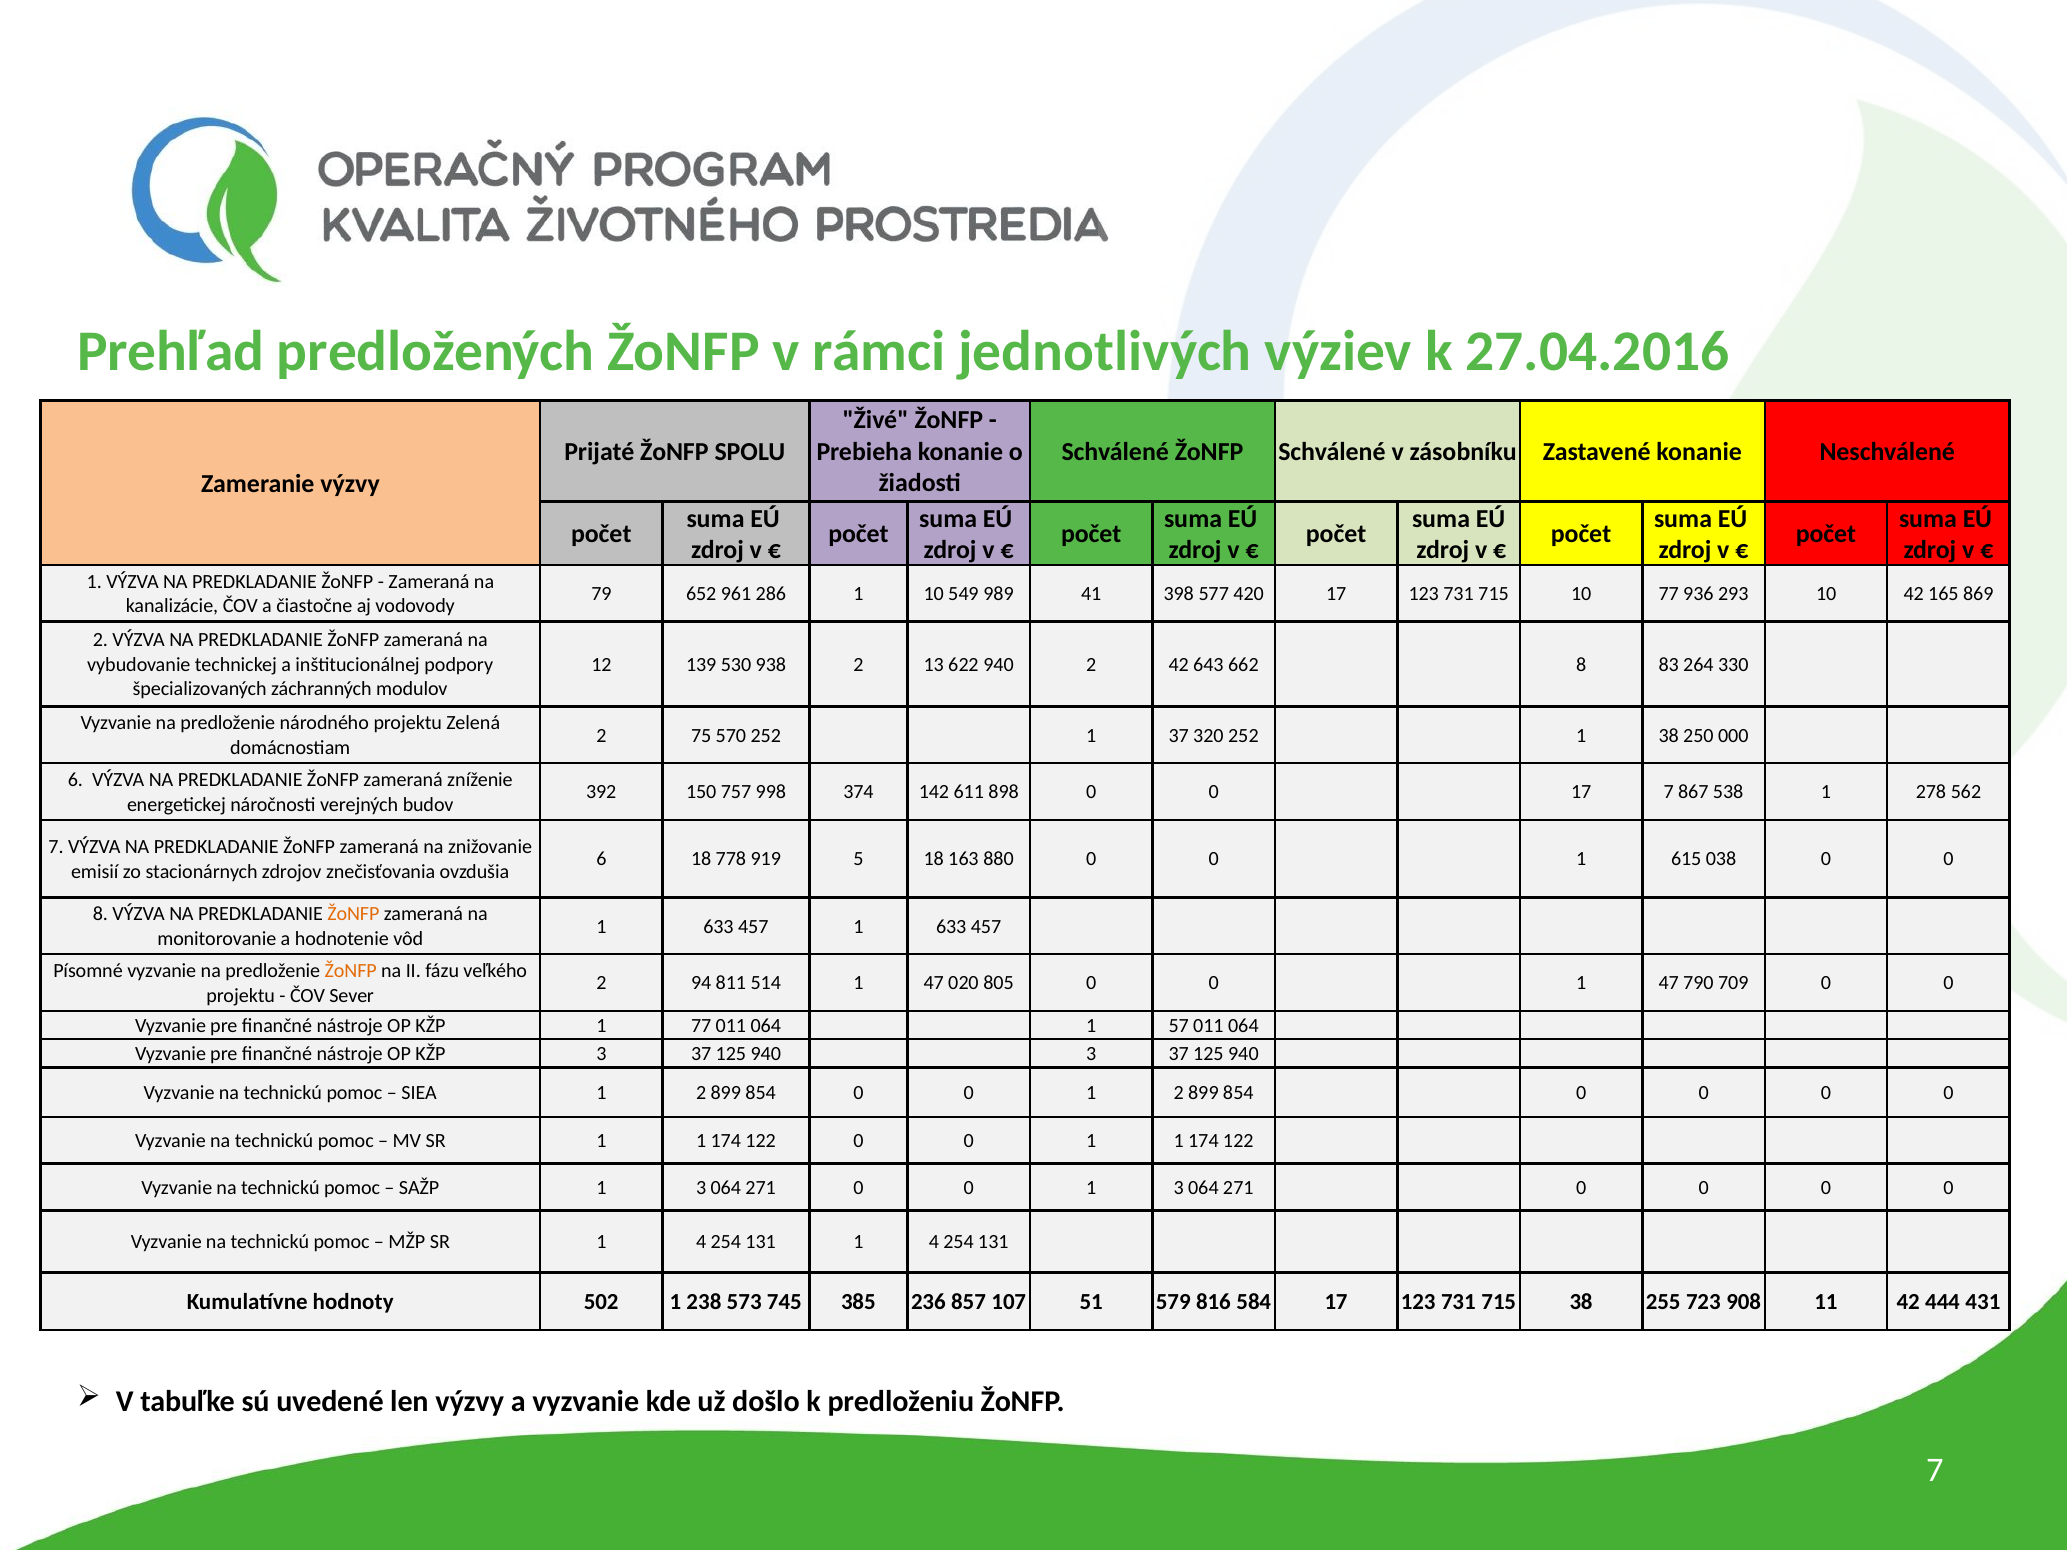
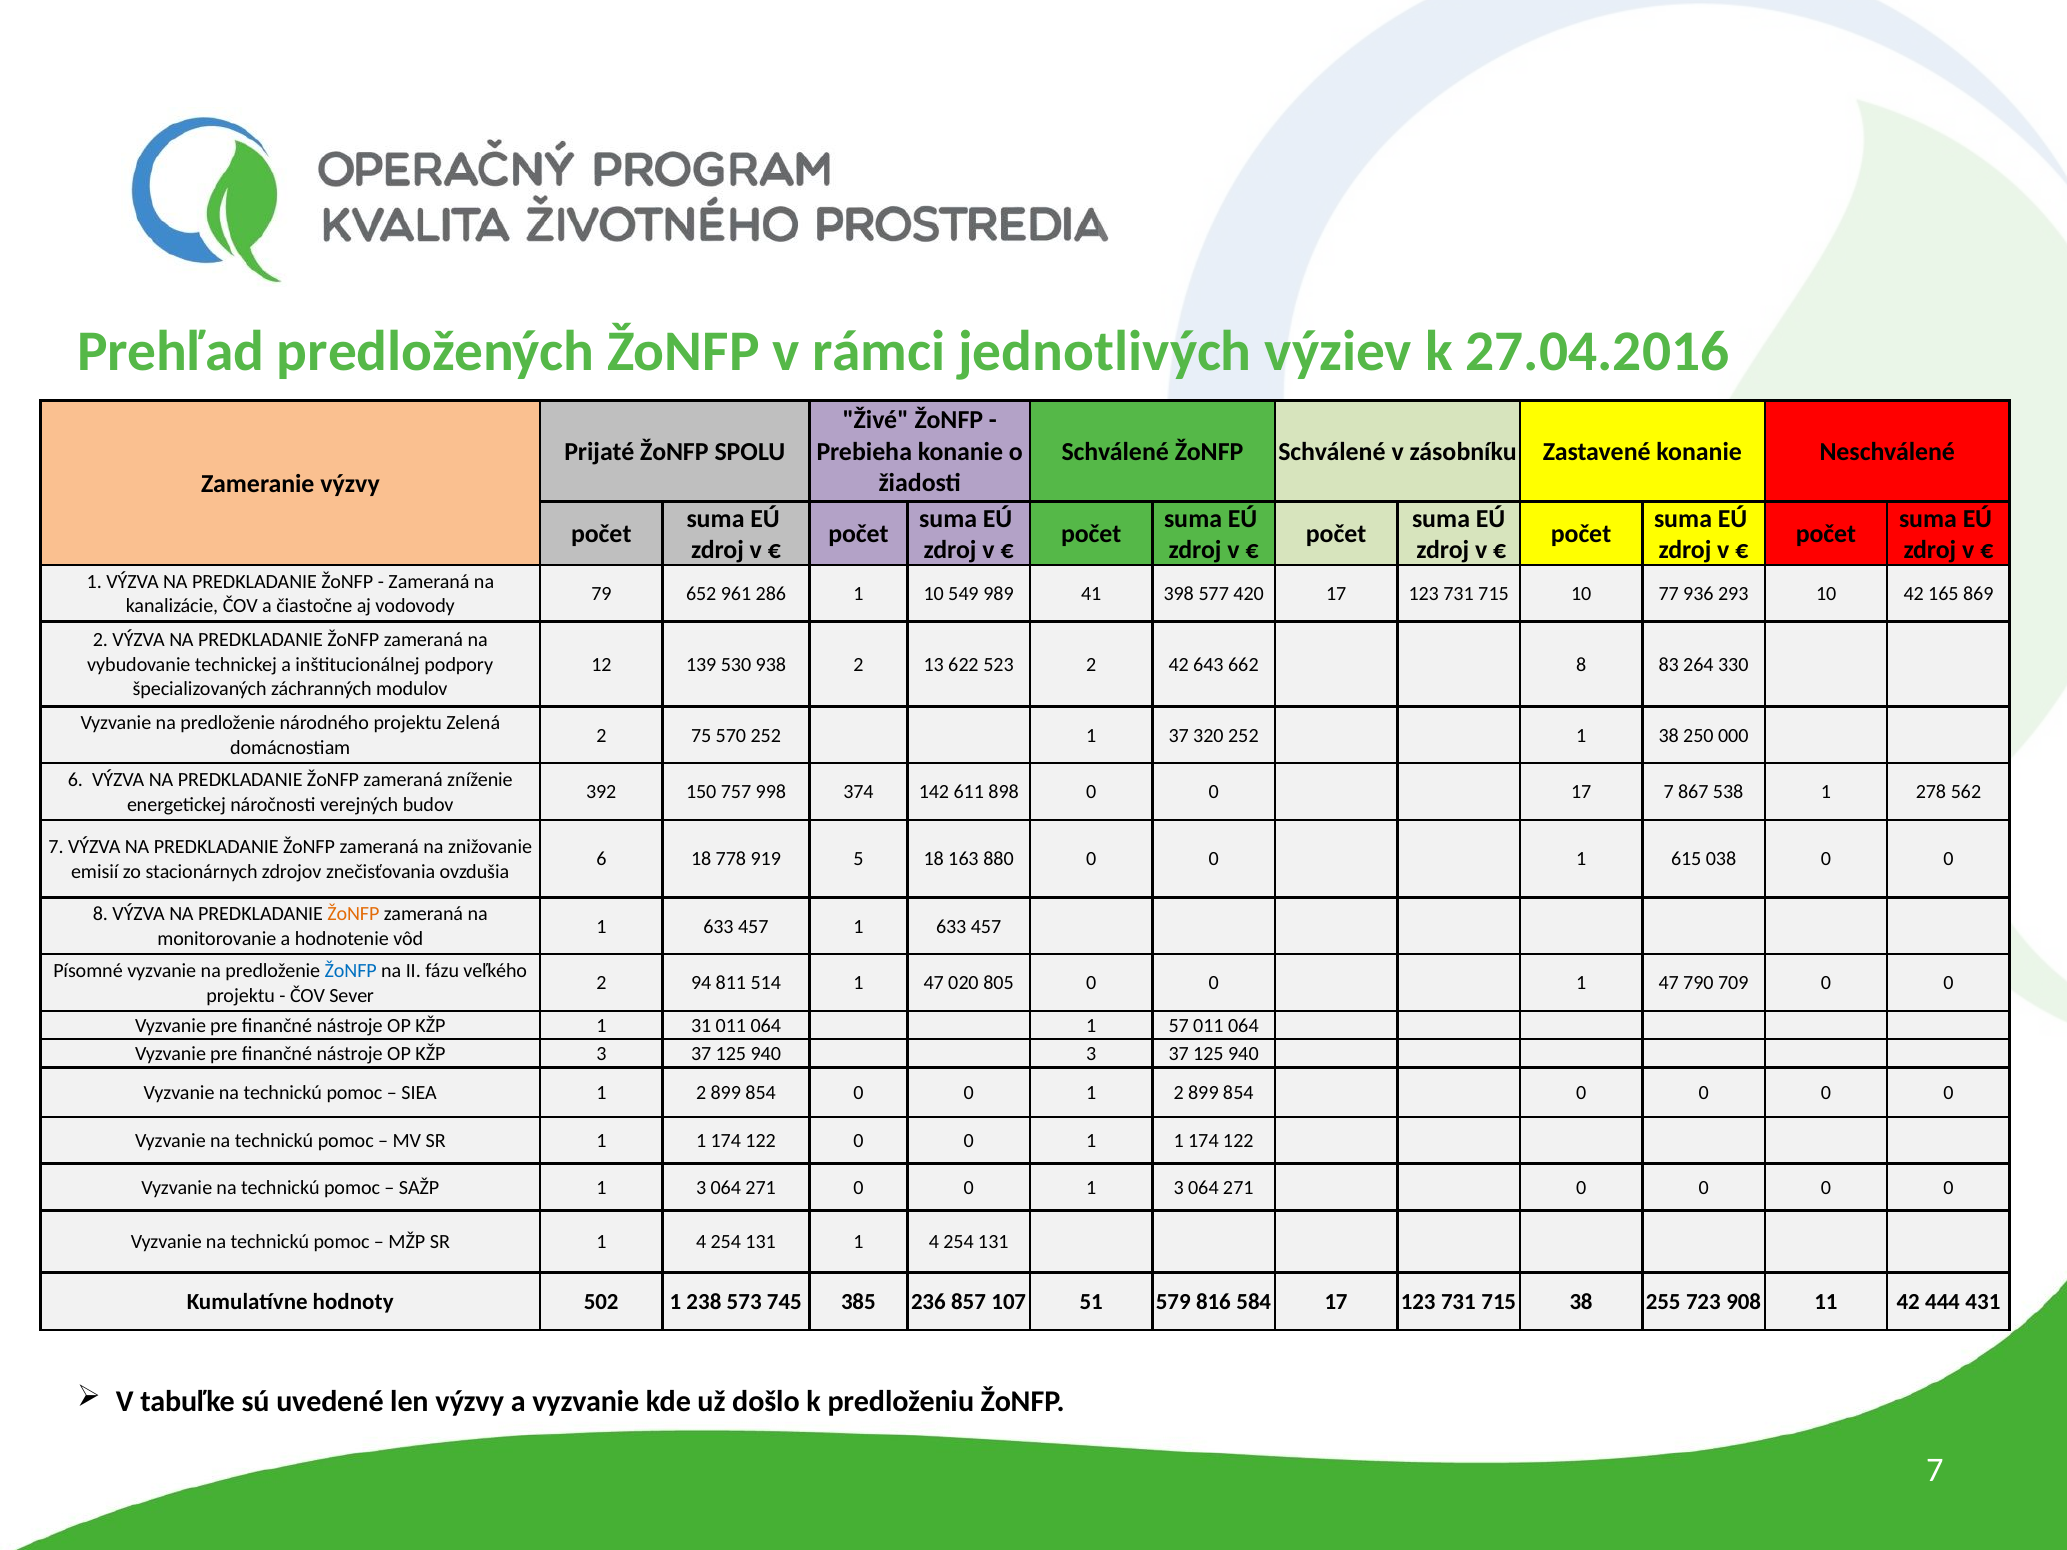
622 940: 940 -> 523
ŽoNFP at (351, 971) colour: orange -> blue
1 77: 77 -> 31
